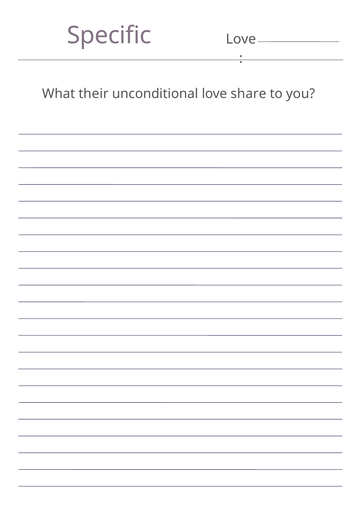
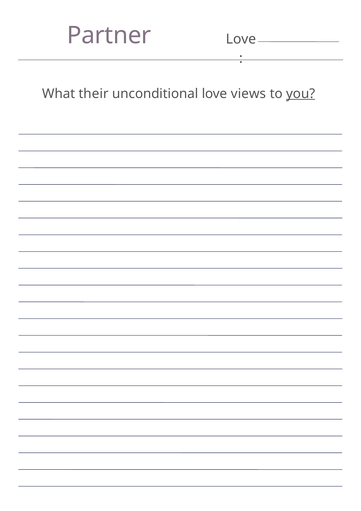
Specific: Specific -> Partner
share: share -> views
you underline: none -> present
